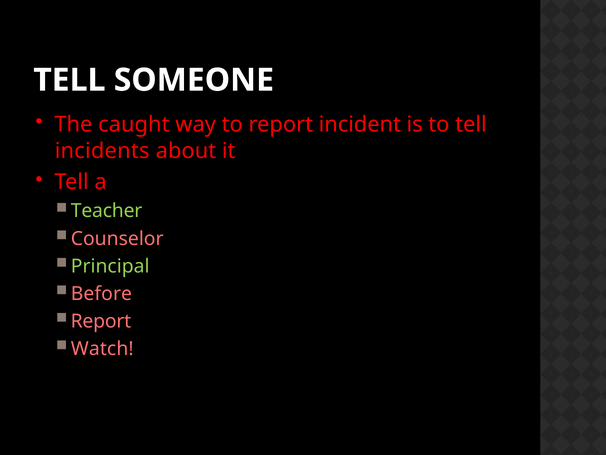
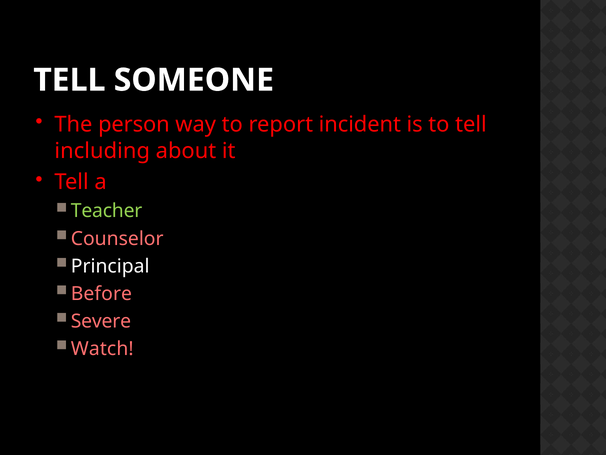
caught: caught -> person
incidents: incidents -> including
Principal colour: light green -> white
Report at (101, 321): Report -> Severe
